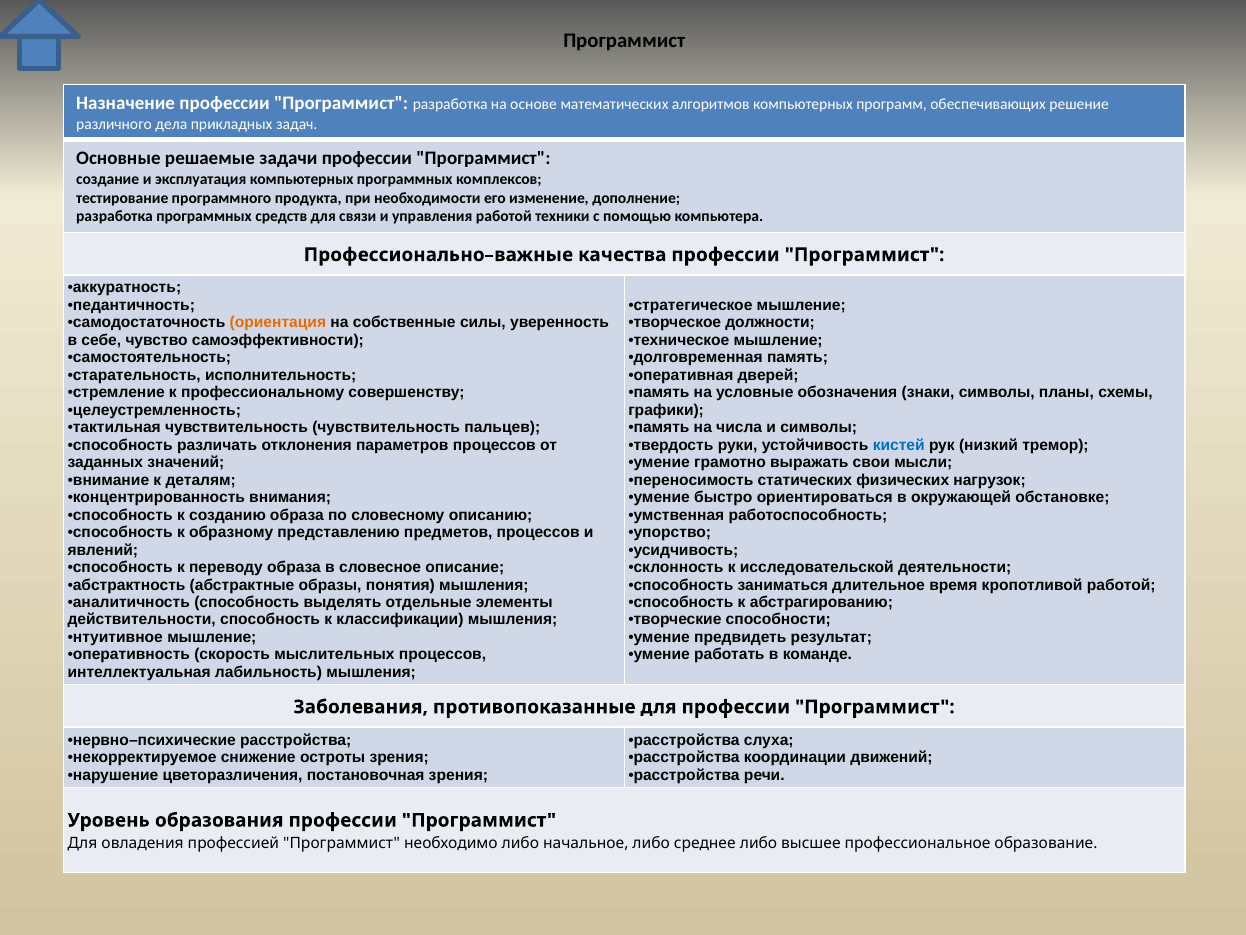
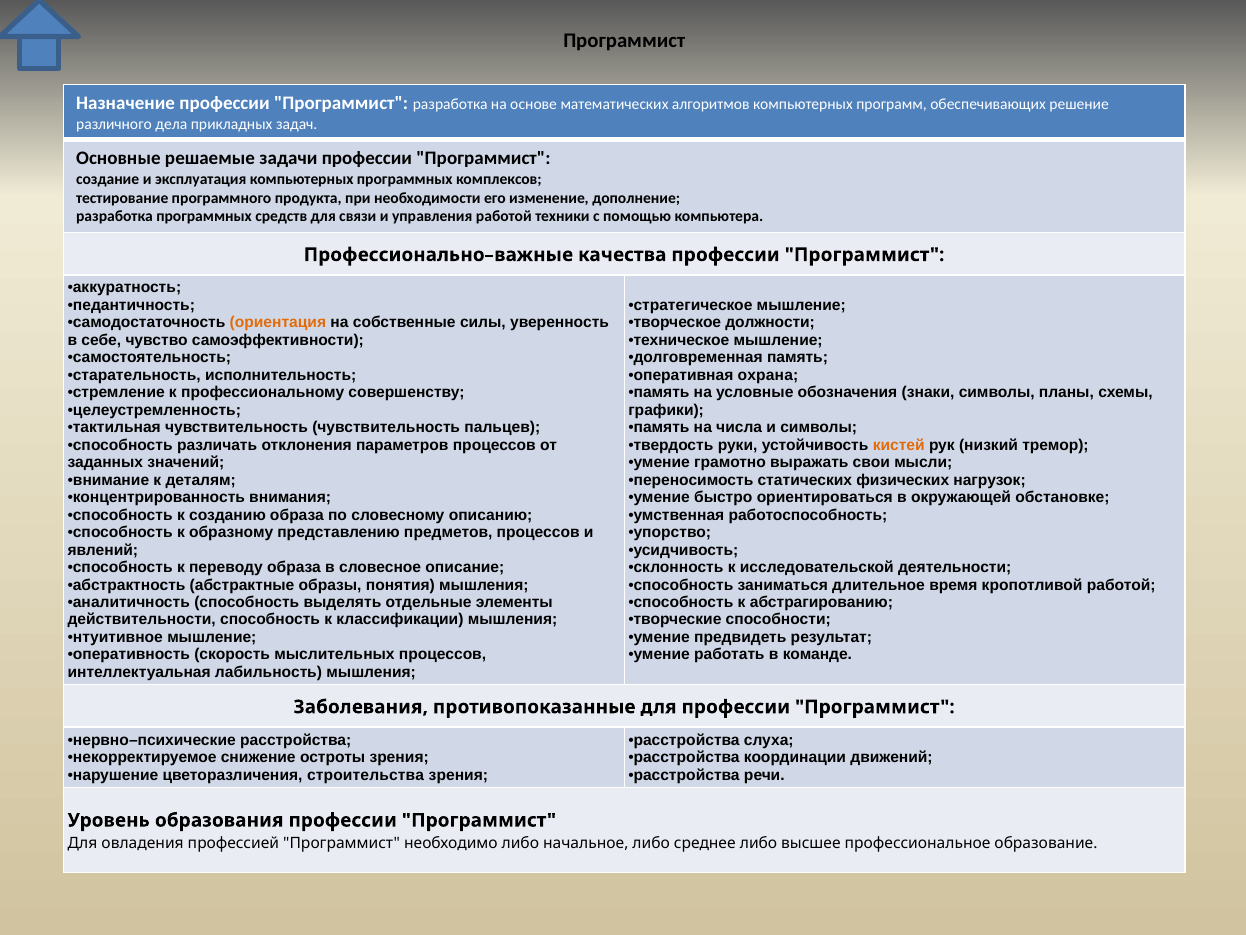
дверей: дверей -> охрана
кистей colour: blue -> orange
постановочная: постановочная -> строительства
